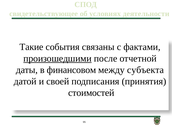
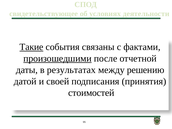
Такие underline: none -> present
финансовом: финансовом -> результатах
субъекта: субъекта -> решению
